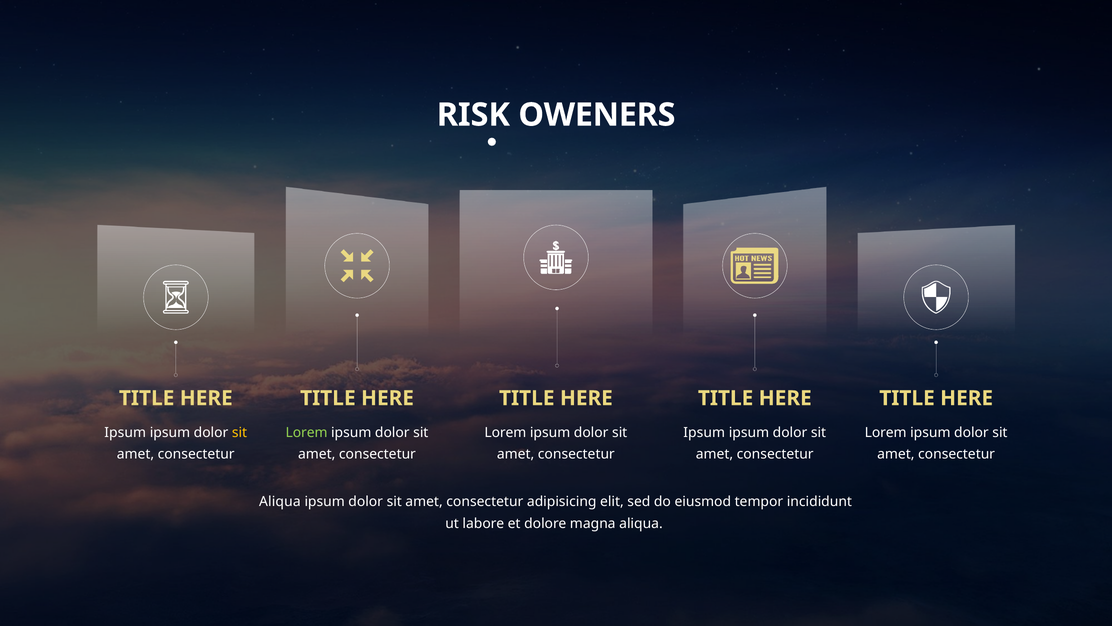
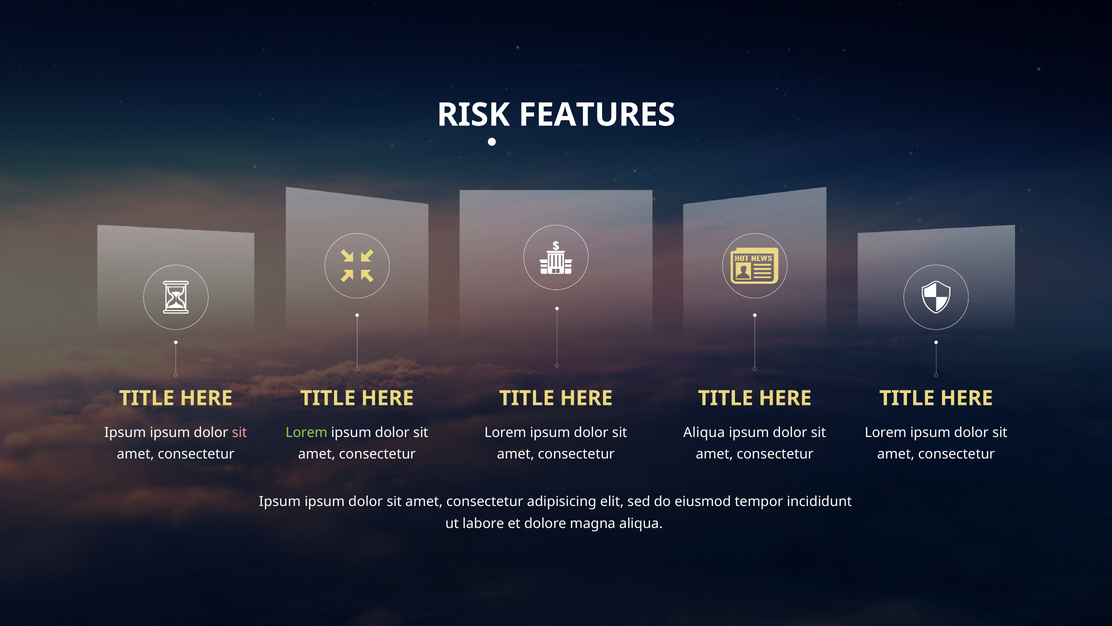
OWENERS: OWENERS -> FEATURES
sit at (240, 432) colour: yellow -> pink
Ipsum at (704, 432): Ipsum -> Aliqua
Aliqua at (280, 501): Aliqua -> Ipsum
